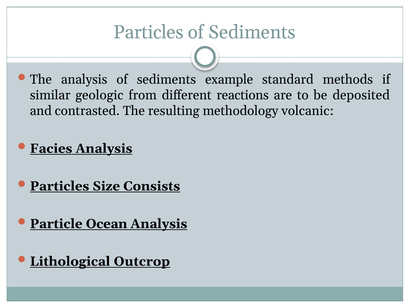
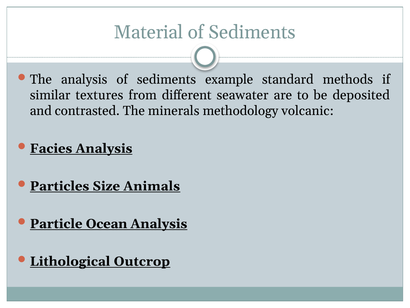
Particles: Particles -> Material
geologic: geologic -> textures
reactions: reactions -> seawater
resulting: resulting -> minerals
Consists: Consists -> Animals
